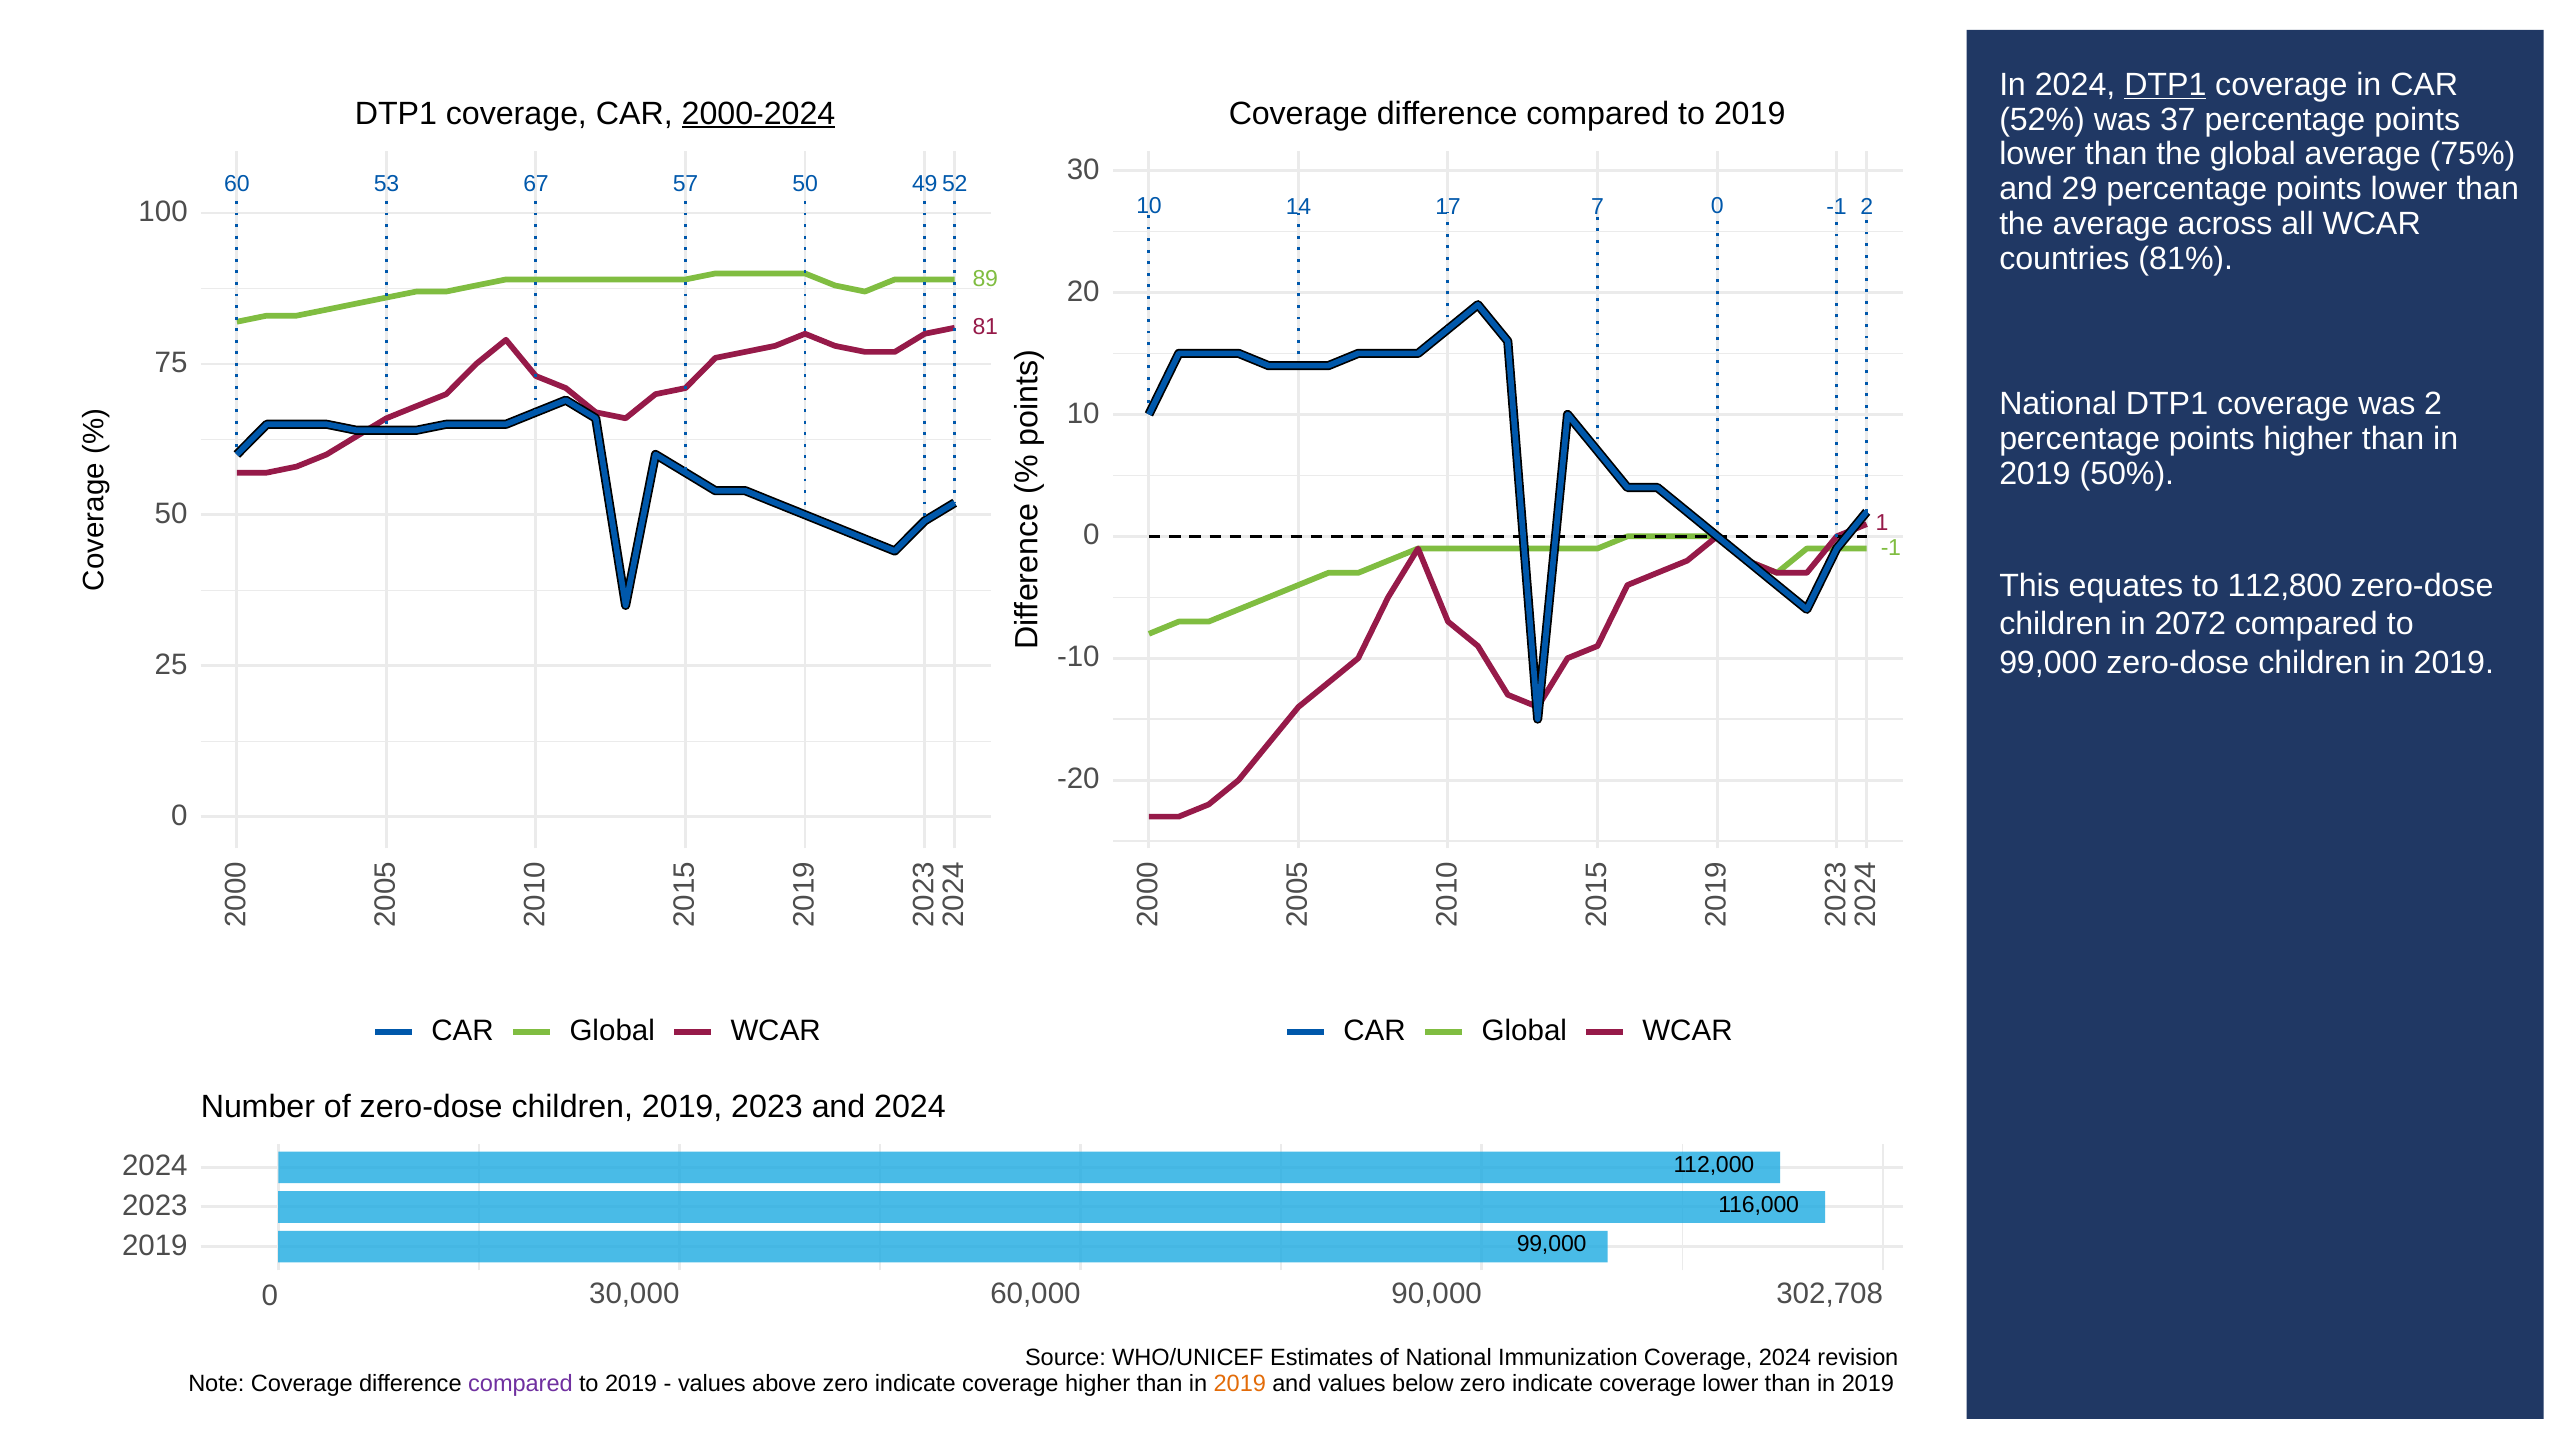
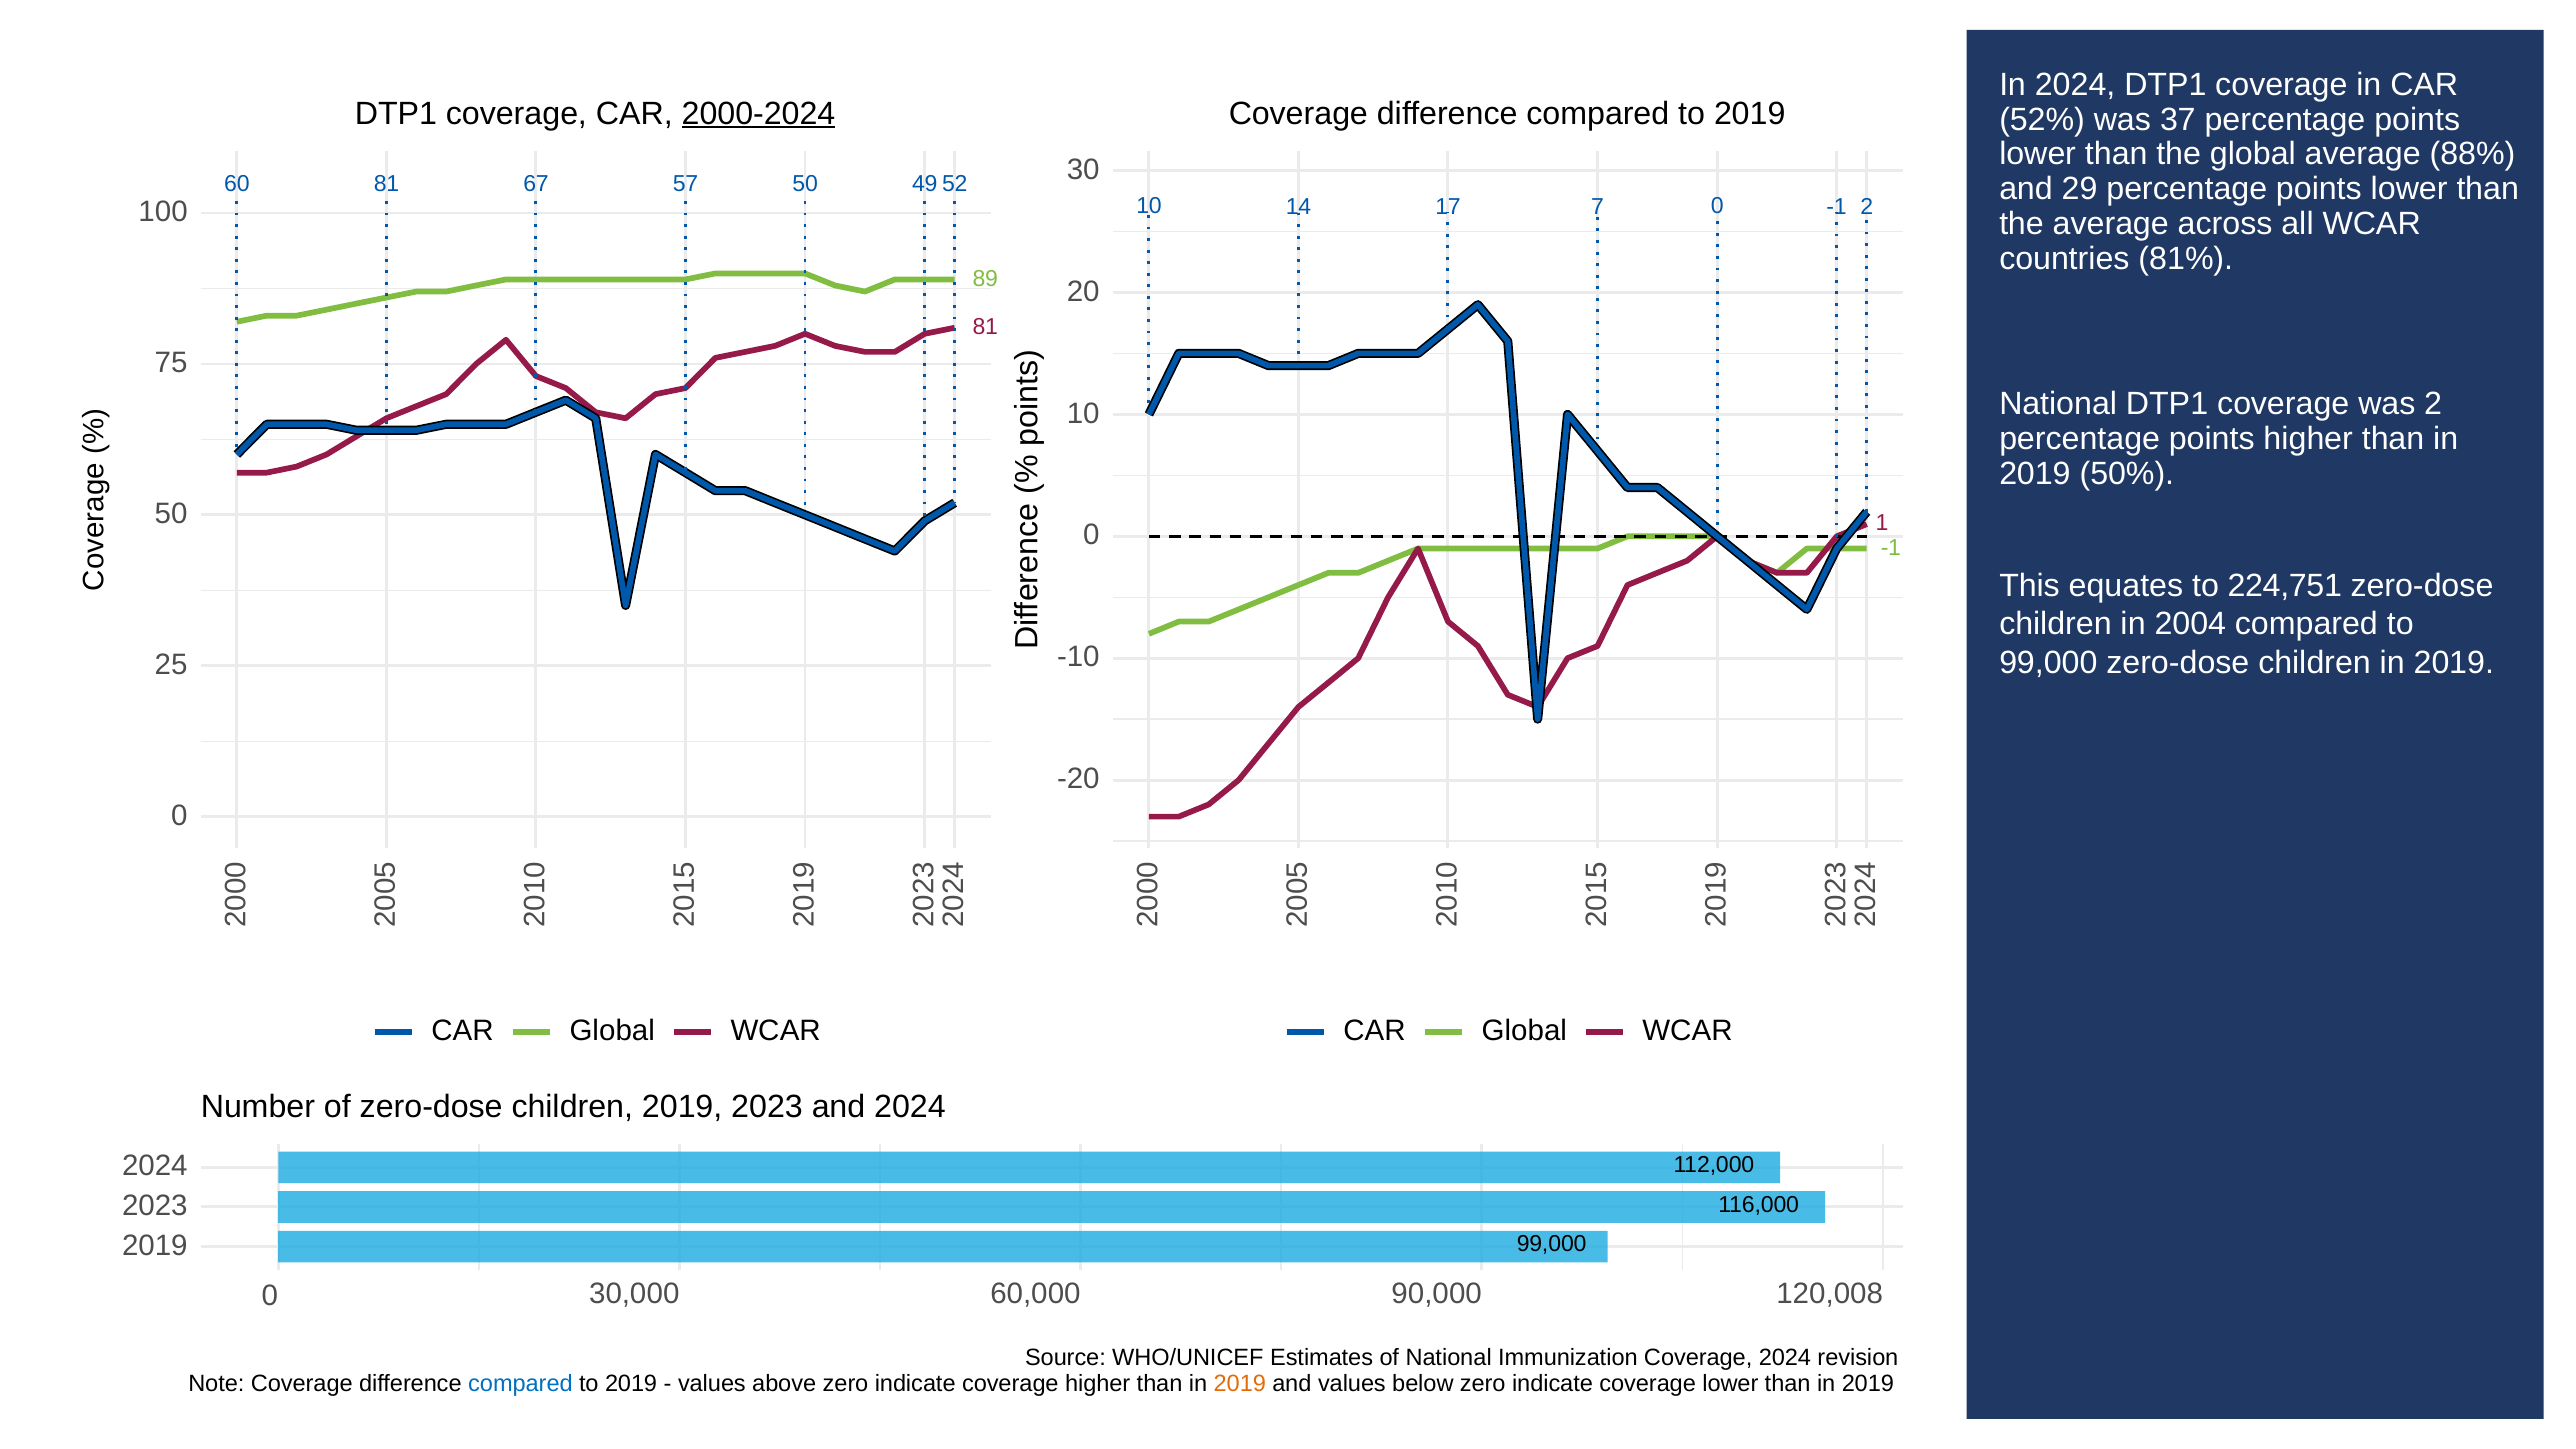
DTP1 at (2165, 85) underline: present -> none
75%: 75% -> 88%
60 53: 53 -> 81
112,800: 112,800 -> 224,751
2072: 2072 -> 2004
302,708: 302,708 -> 120,008
compared at (520, 1383) colour: purple -> blue
